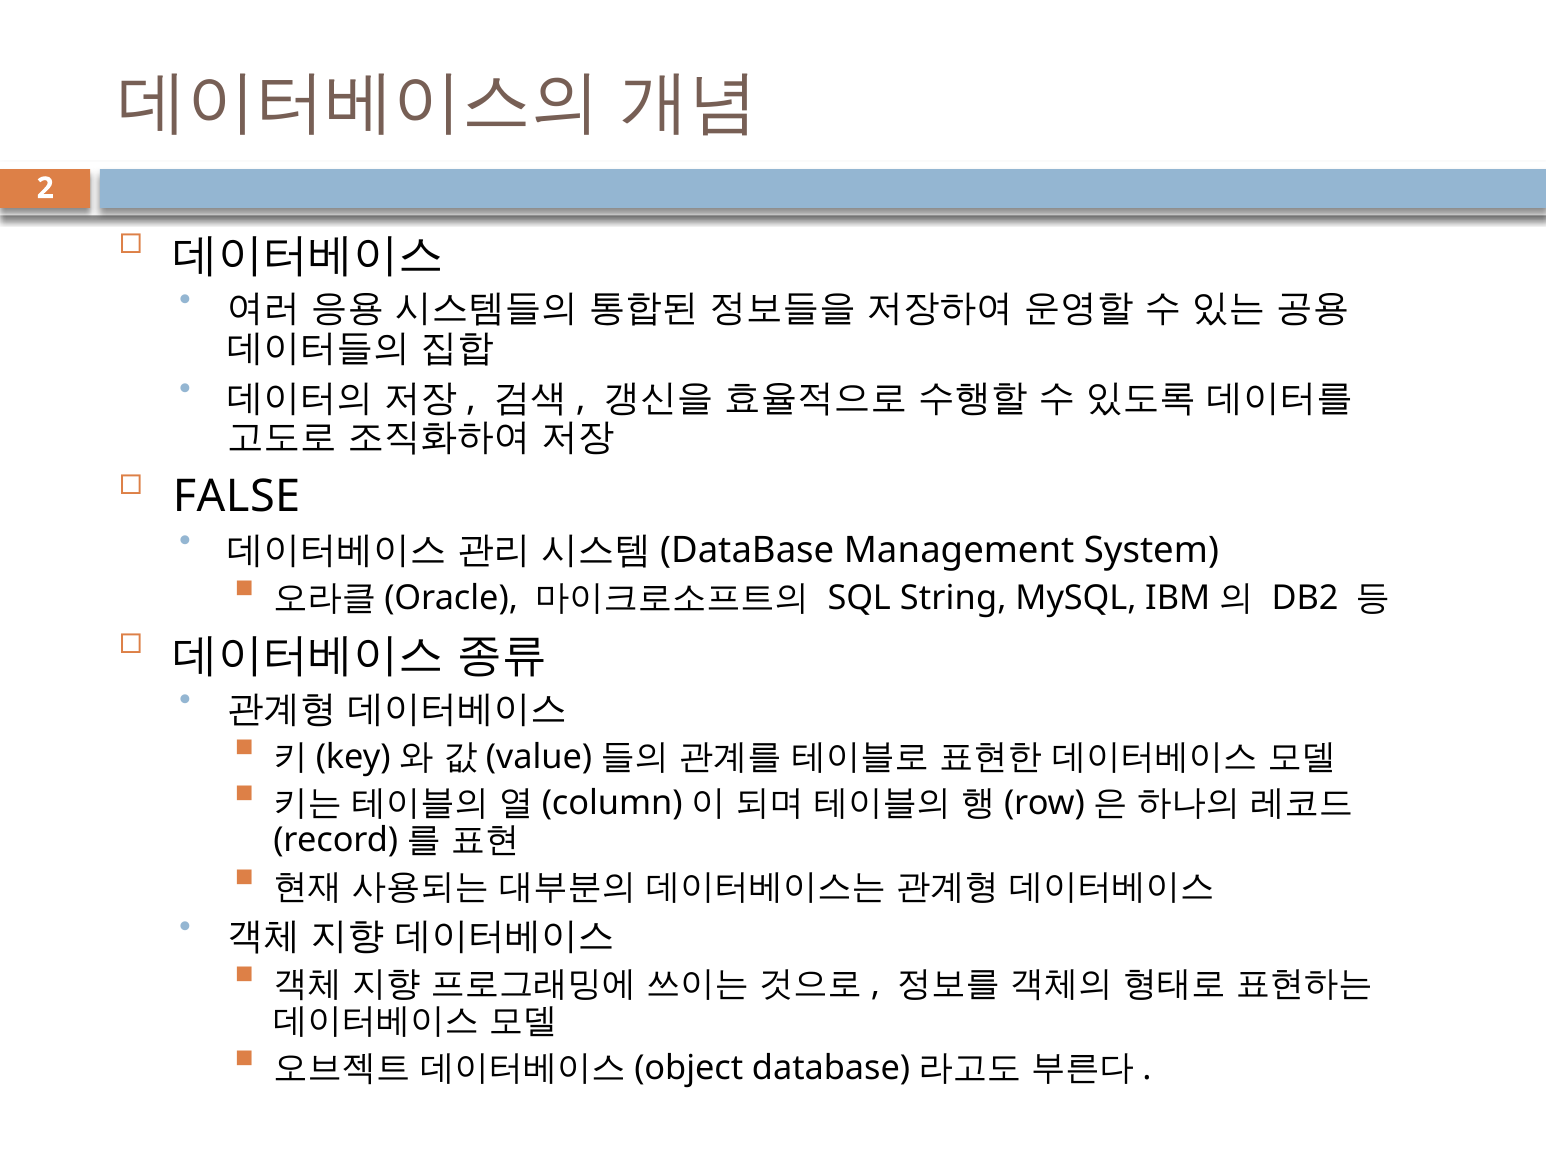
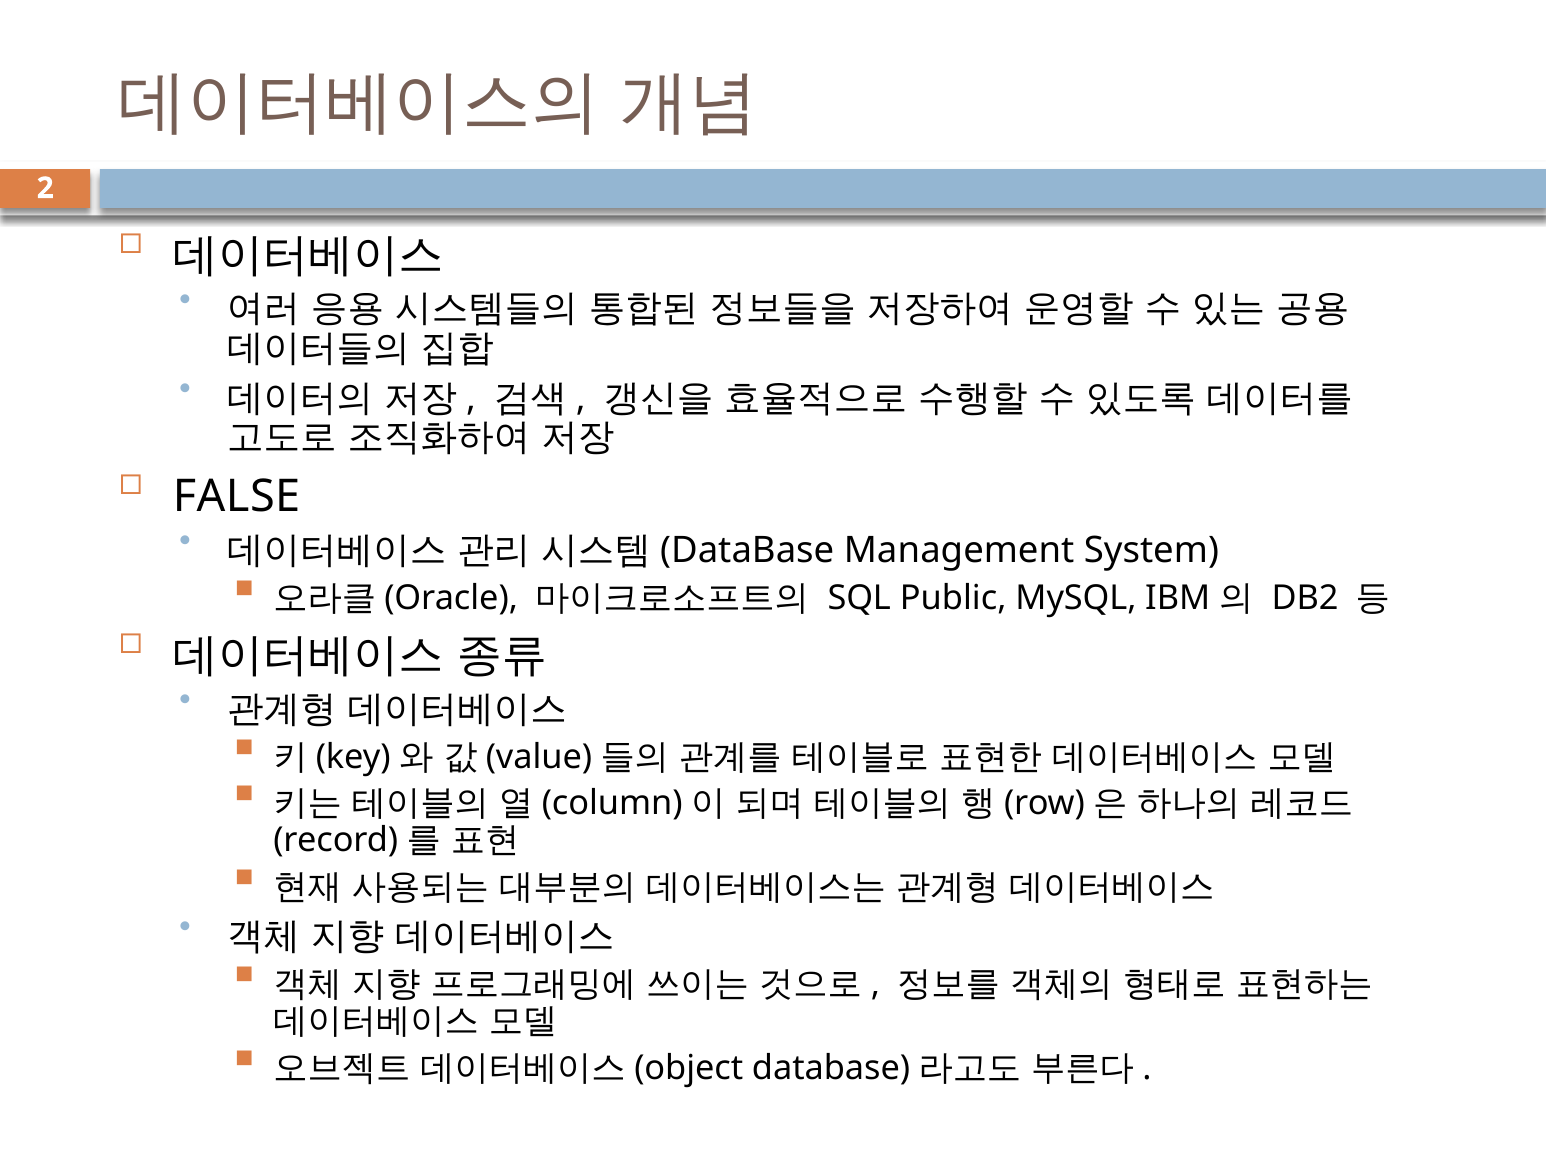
String: String -> Public
